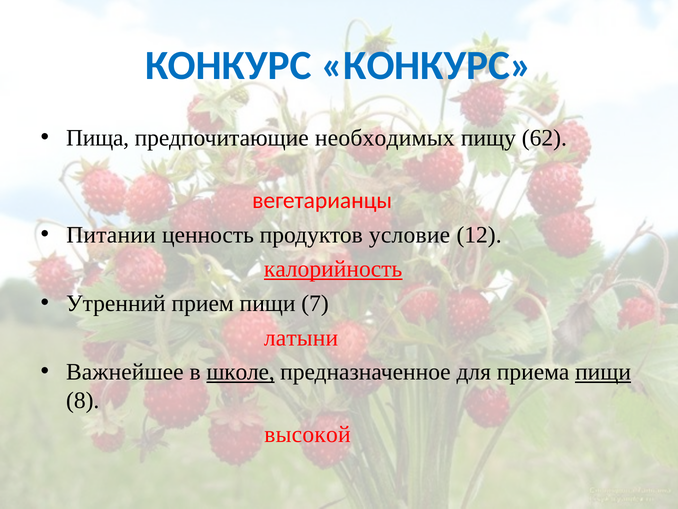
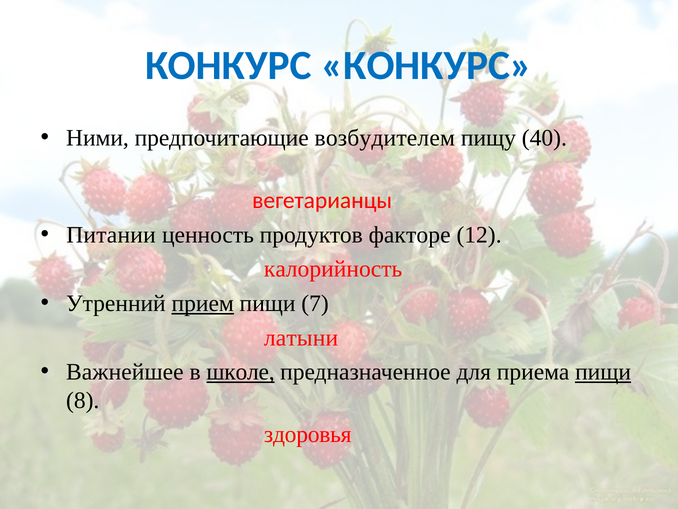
Пища: Пища -> Ними
необходимых: необходимых -> возбудителем
62: 62 -> 40
условие: условие -> факторе
калорийность underline: present -> none
прием underline: none -> present
высокой: высокой -> здоровья
